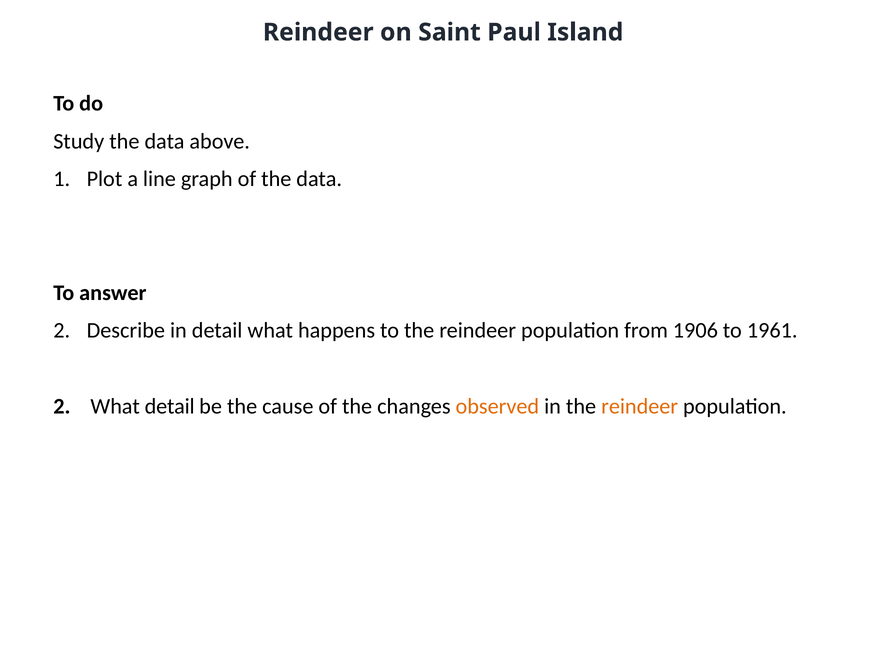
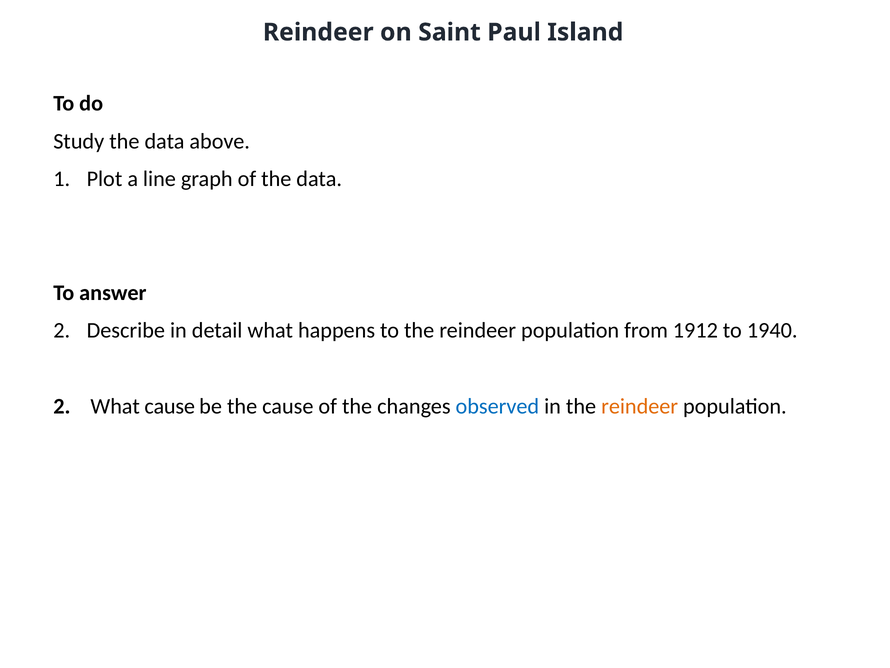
1906: 1906 -> 1912
1961: 1961 -> 1940
What detail: detail -> cause
observed colour: orange -> blue
